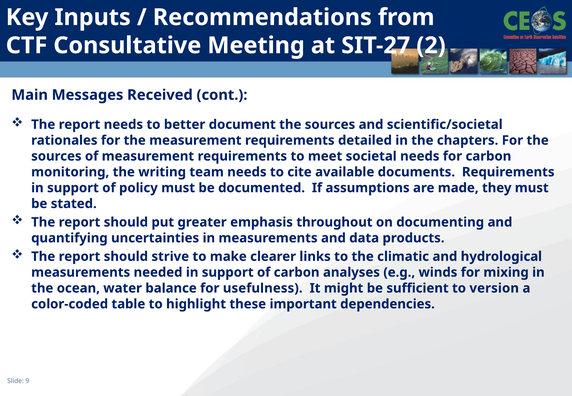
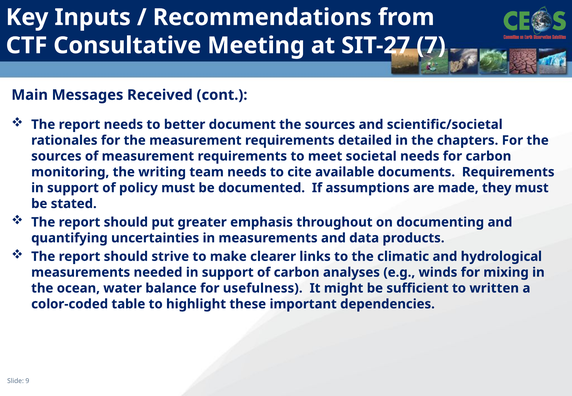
2: 2 -> 7
version: version -> written
